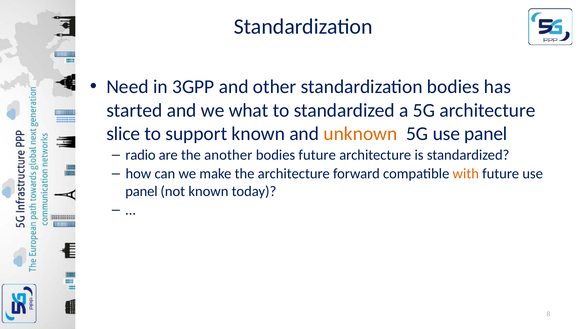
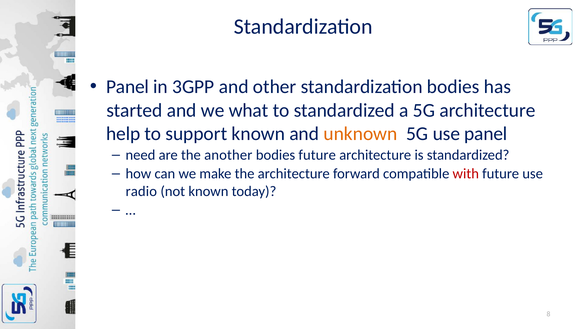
Need at (127, 87): Need -> Panel
slice: slice -> help
radio: radio -> need
with colour: orange -> red
panel at (141, 191): panel -> radio
